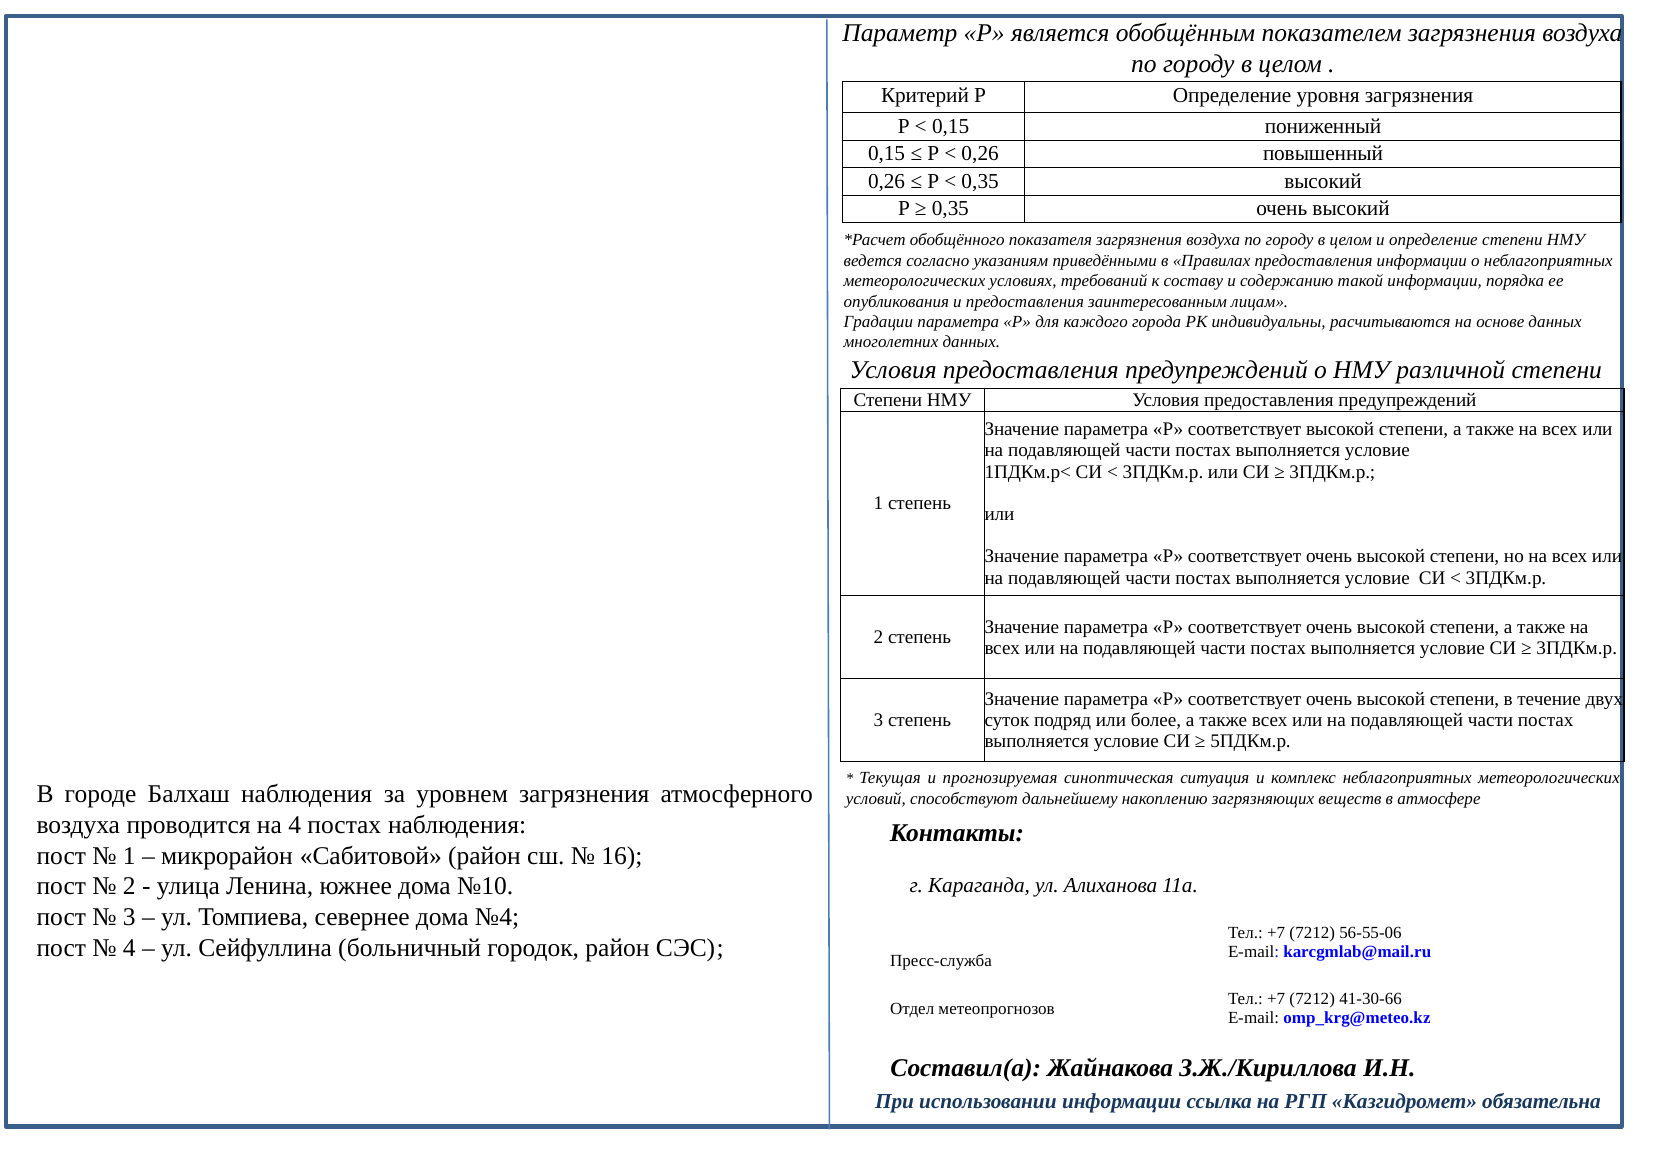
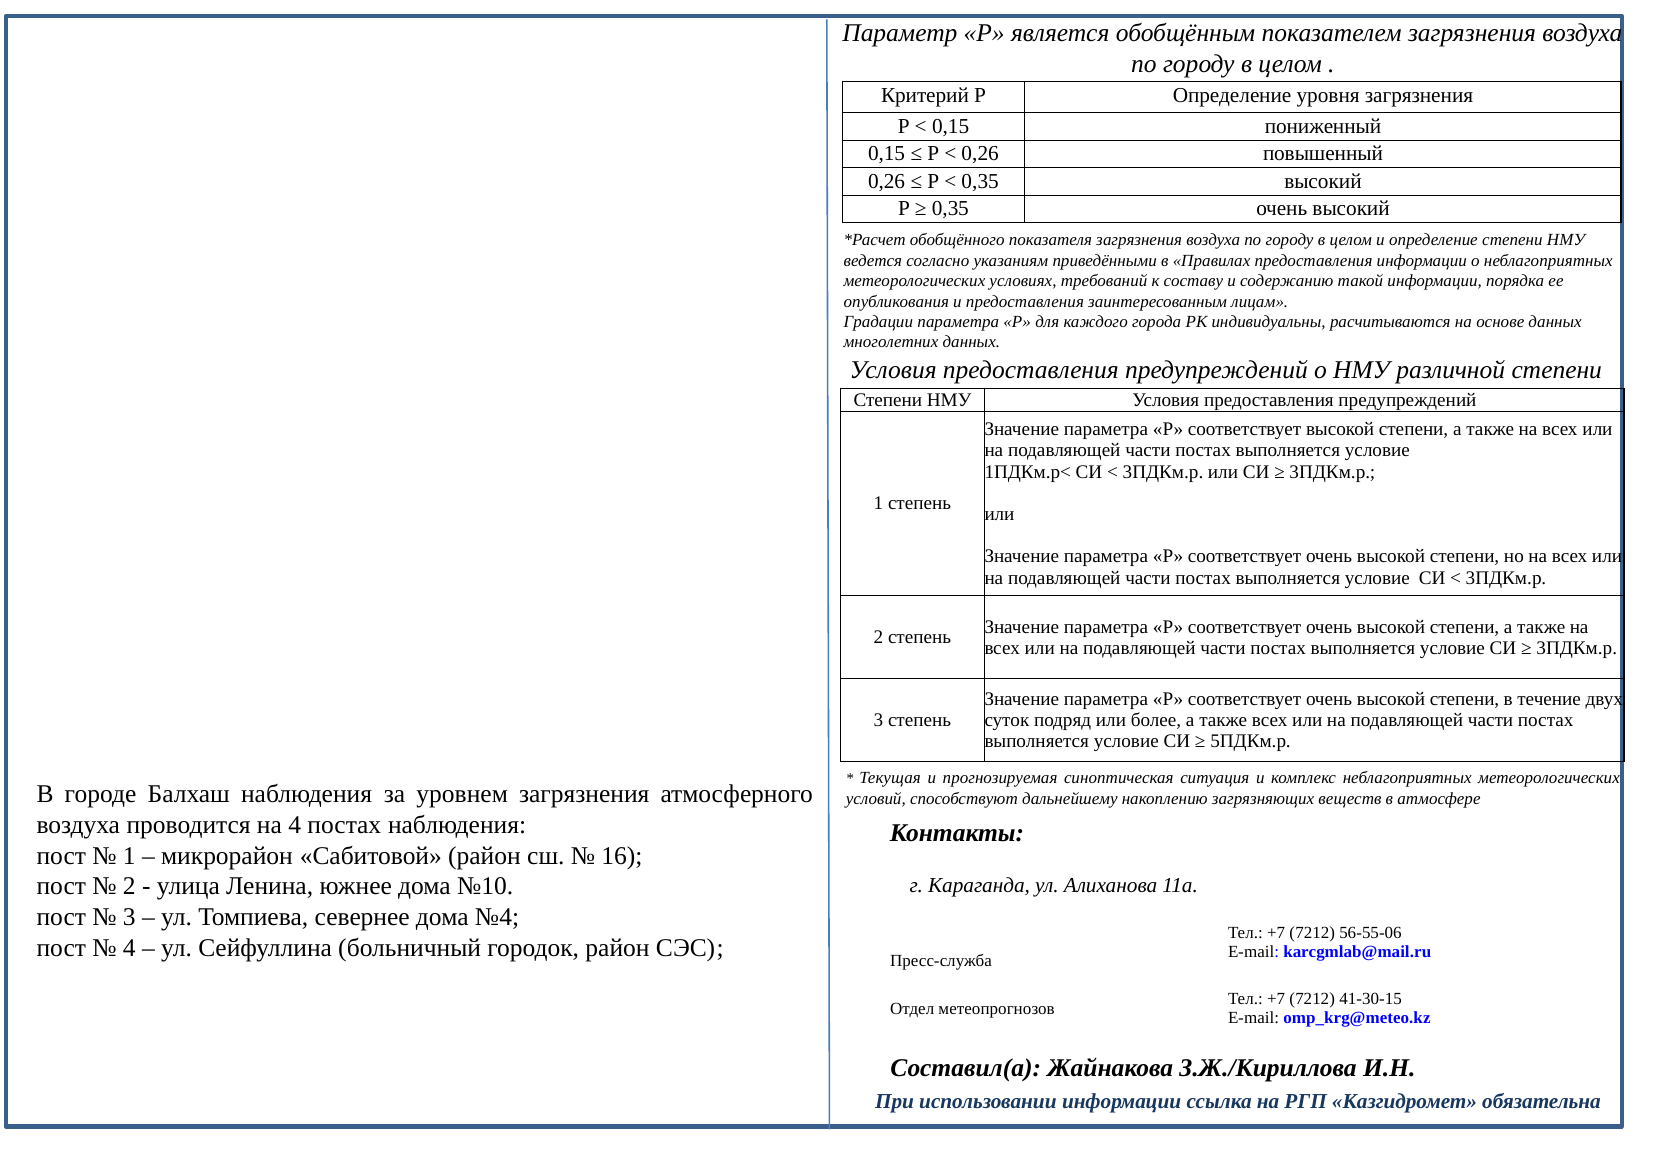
41-30-66: 41-30-66 -> 41-30-15
